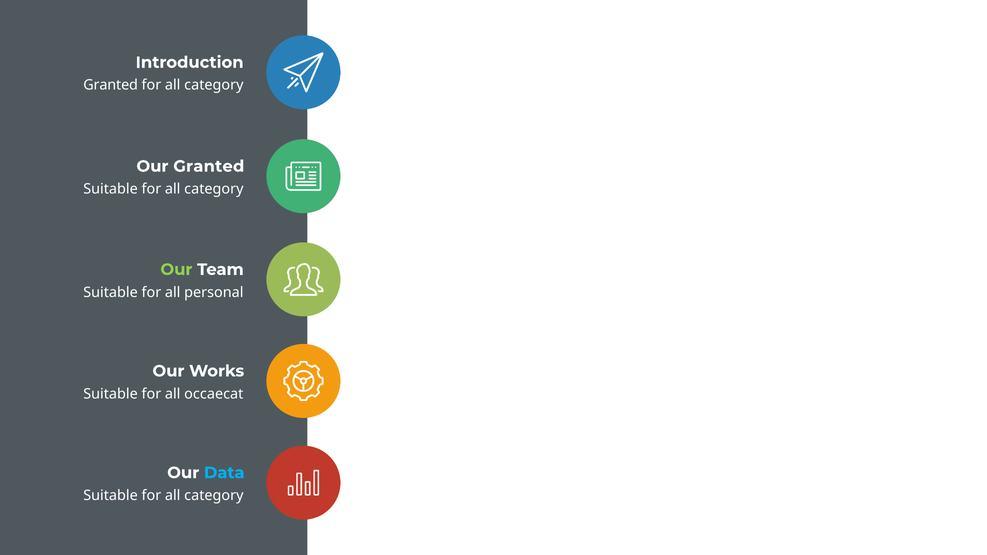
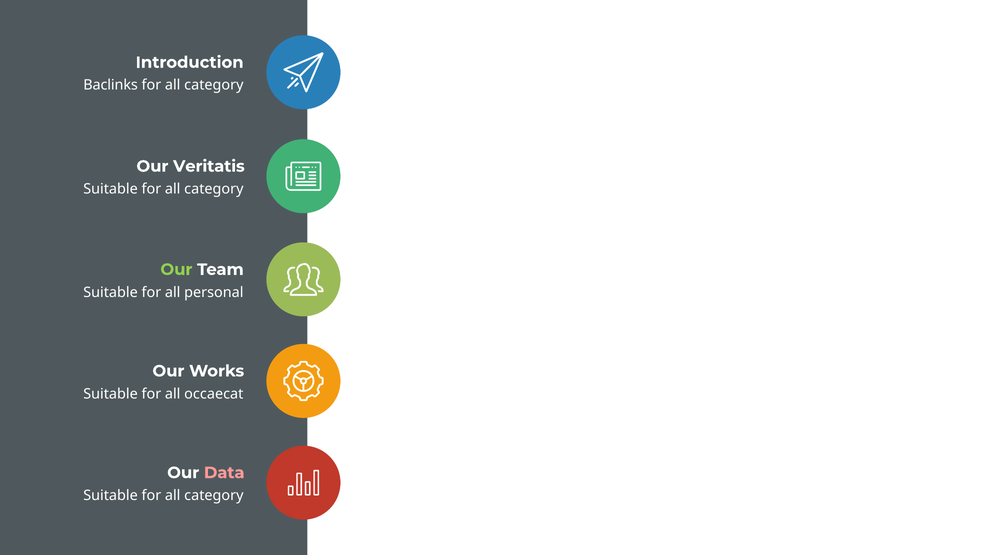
Granted at (111, 85): Granted -> Baclinks
Our Granted: Granted -> Veritatis
Data colour: light blue -> pink
